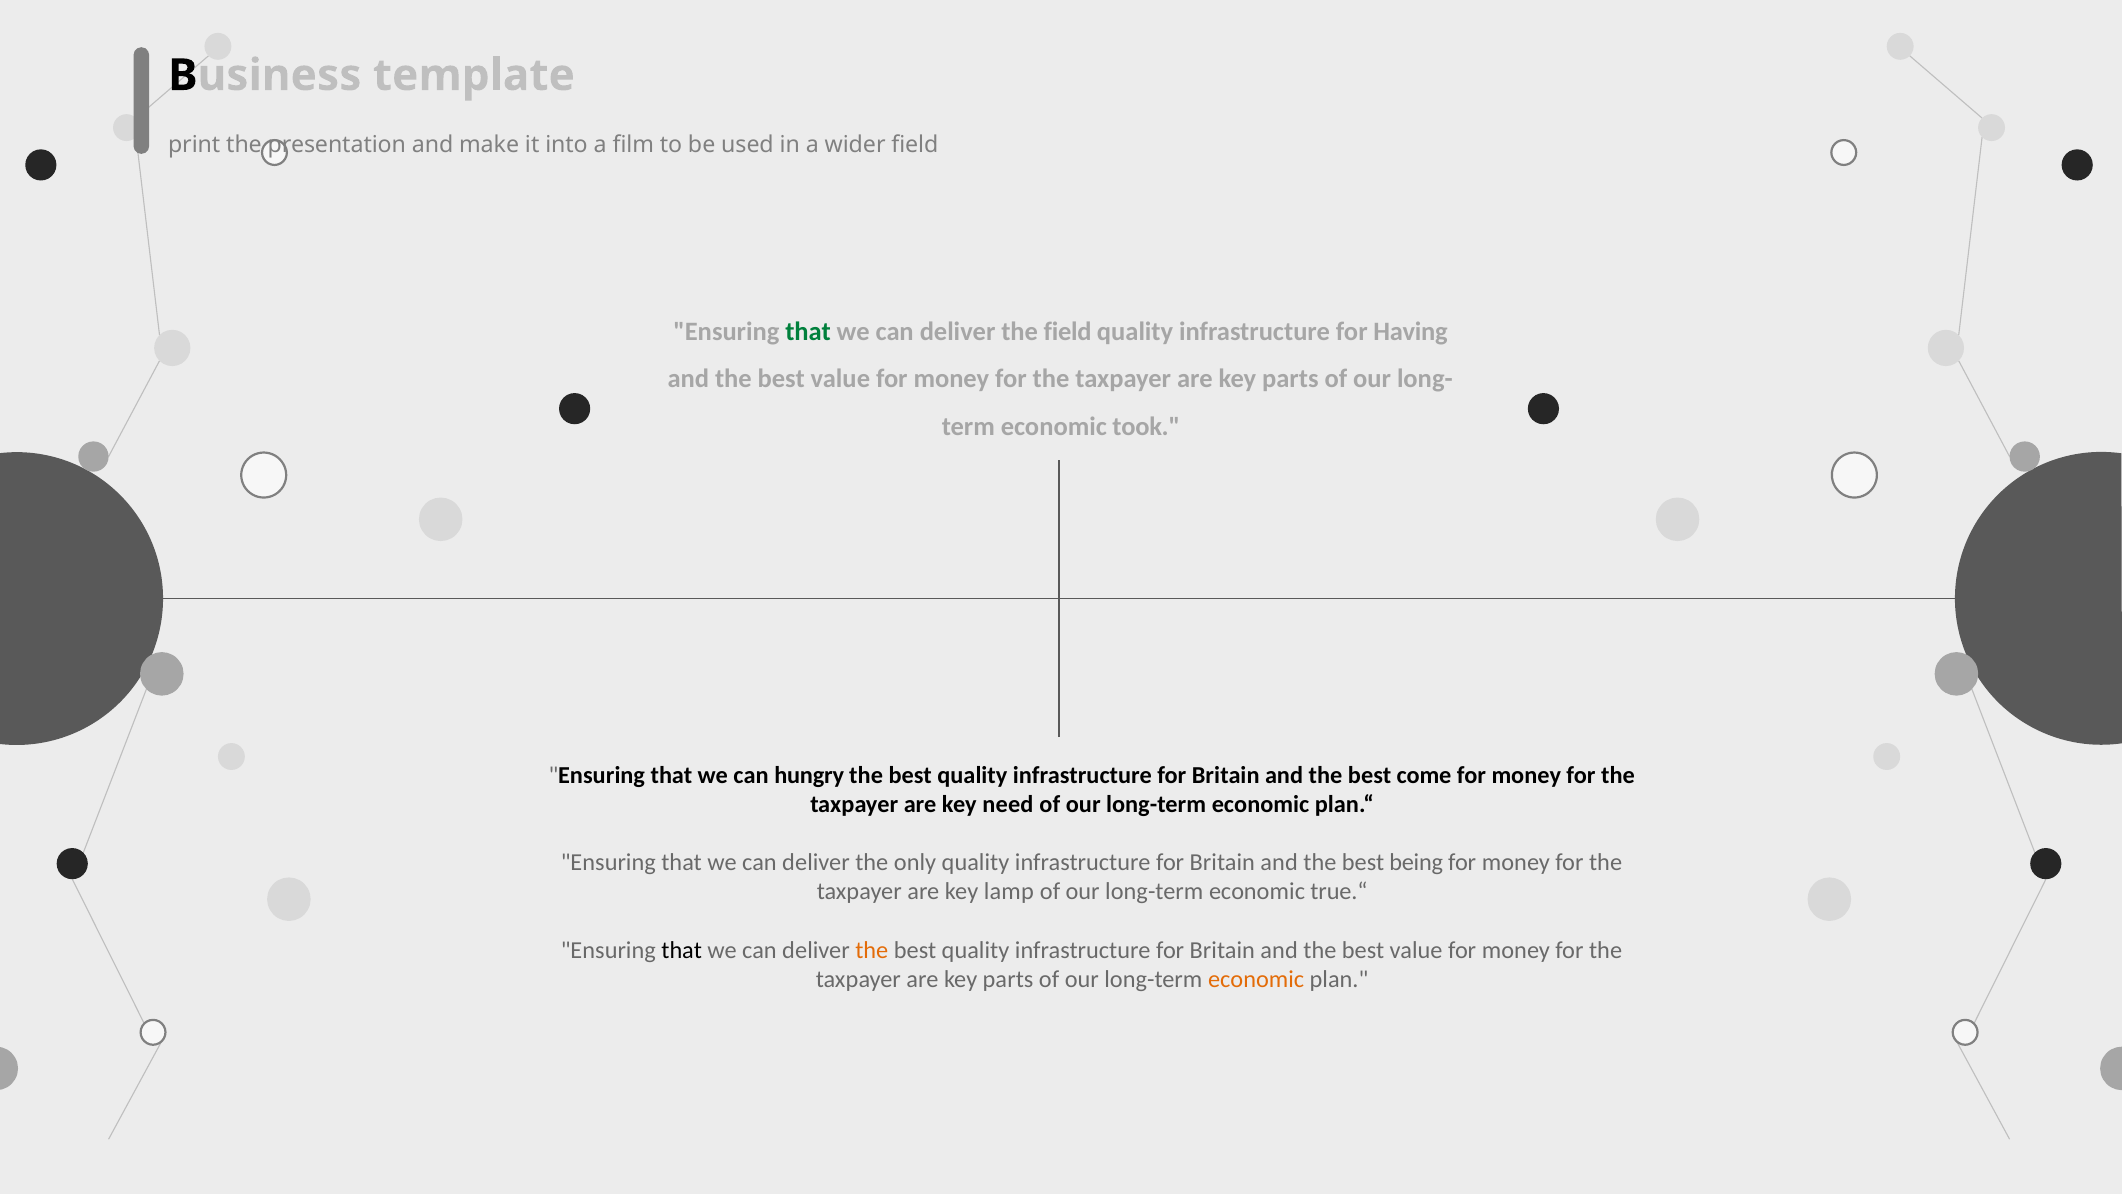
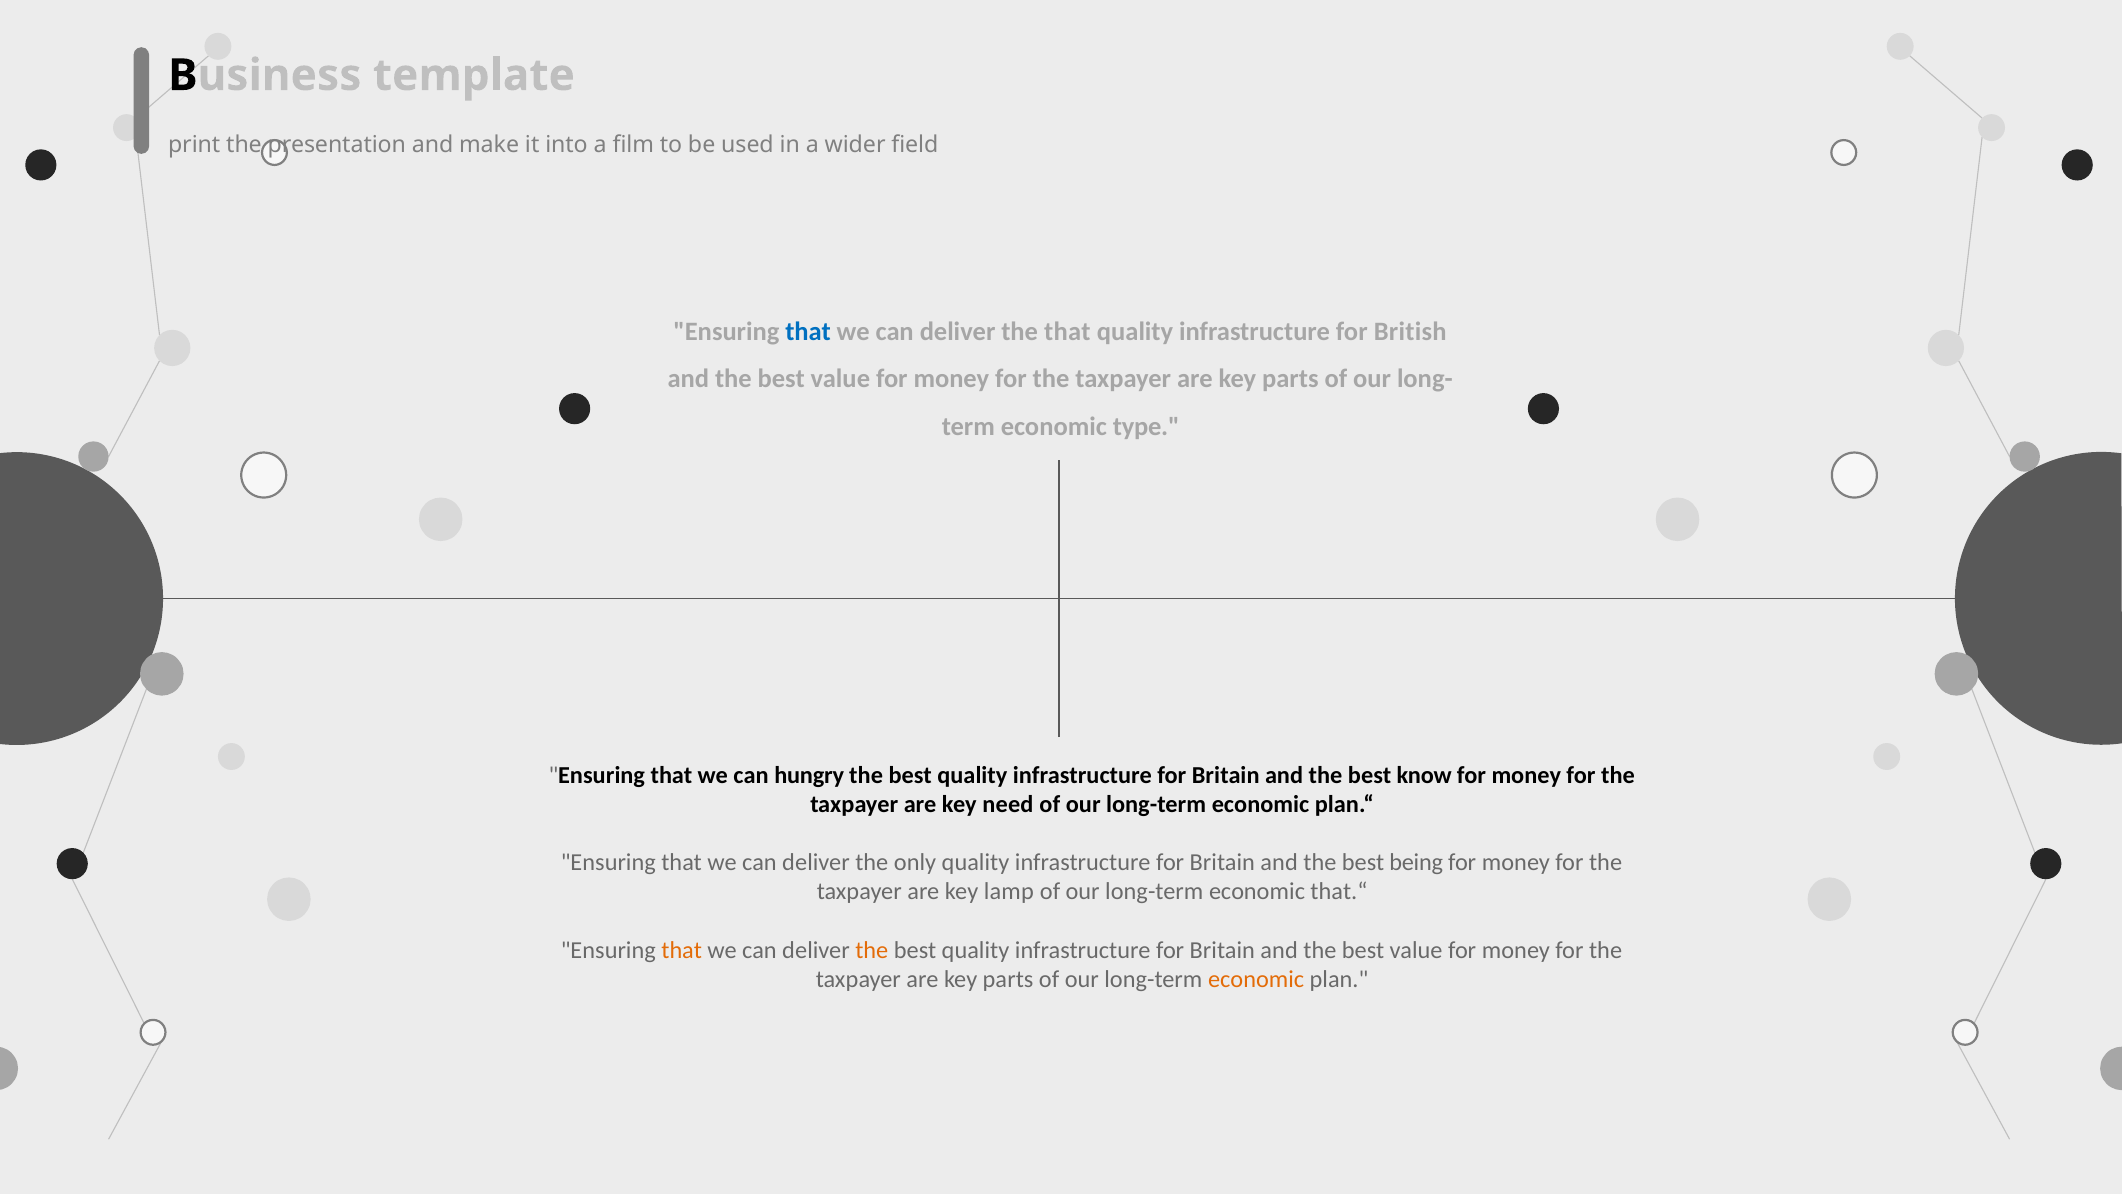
that at (808, 331) colour: green -> blue
the field: field -> that
Having: Having -> British
took: took -> type
come: come -> know
true.“: true.“ -> that.“
that at (682, 950) colour: black -> orange
